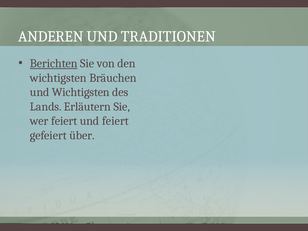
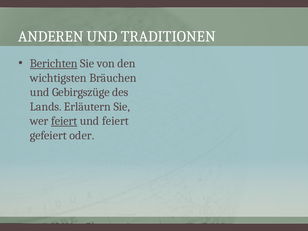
und Wichtigsten: Wichtigsten -> Gebirgszüge
feiert at (64, 121) underline: none -> present
über: über -> oder
